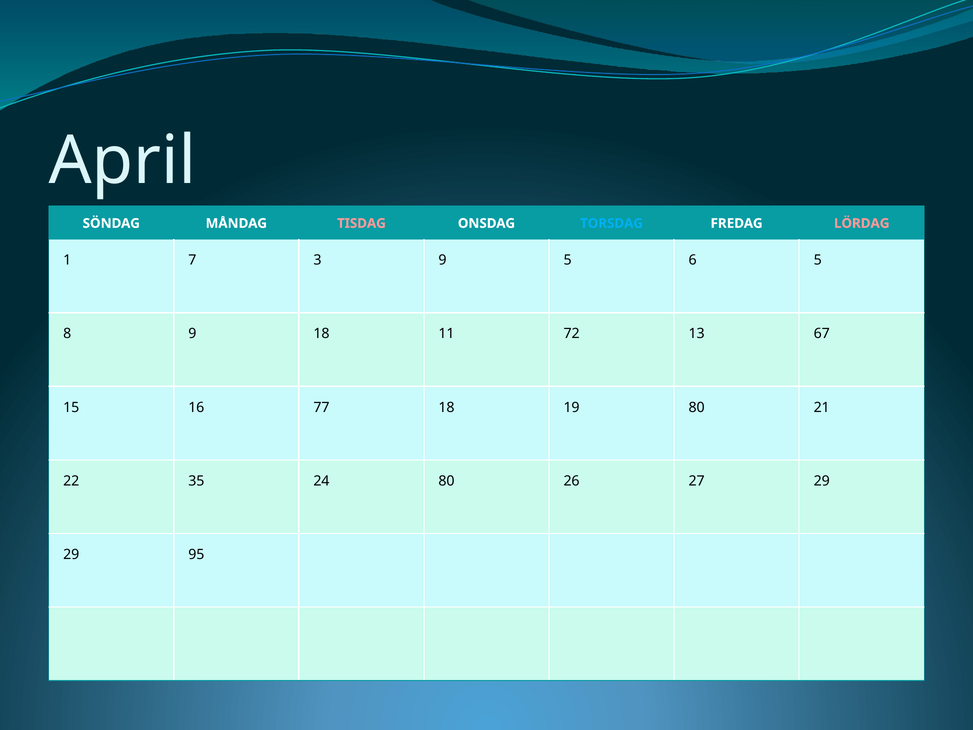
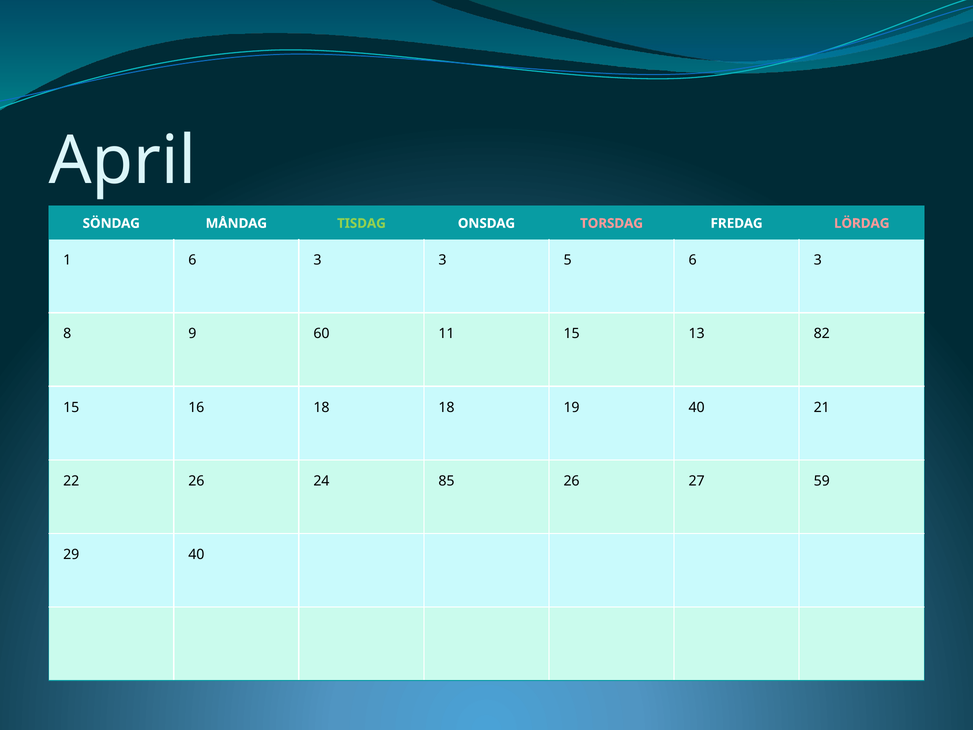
TISDAG colour: pink -> light green
TORSDAG colour: light blue -> pink
1 7: 7 -> 6
3 9: 9 -> 3
5 6 5: 5 -> 3
9 18: 18 -> 60
11 72: 72 -> 15
67: 67 -> 82
16 77: 77 -> 18
19 80: 80 -> 40
22 35: 35 -> 26
24 80: 80 -> 85
27 29: 29 -> 59
29 95: 95 -> 40
